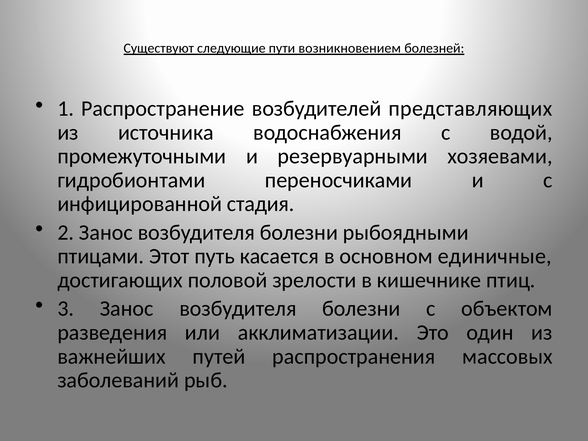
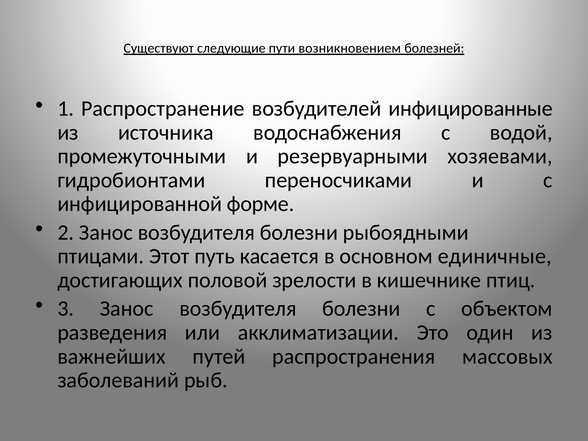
представляющих: представляющих -> инфицированные
стадия: стадия -> форме
